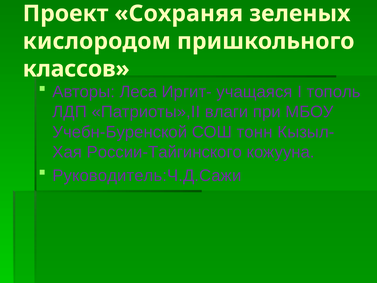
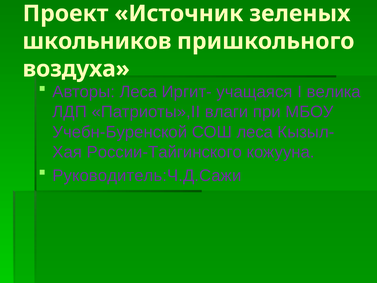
Сохраняя: Сохраняя -> Источник
кислородом: кислородом -> школьников
классов: классов -> воздуха
тополь: тополь -> велика
СОШ тонн: тонн -> леса
